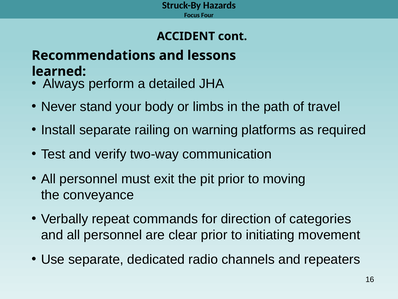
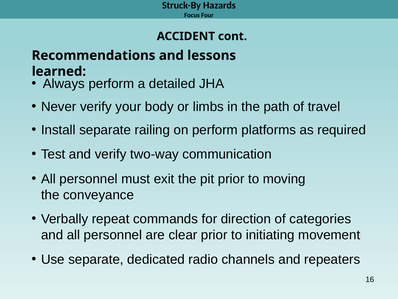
Never stand: stand -> verify
on warning: warning -> perform
